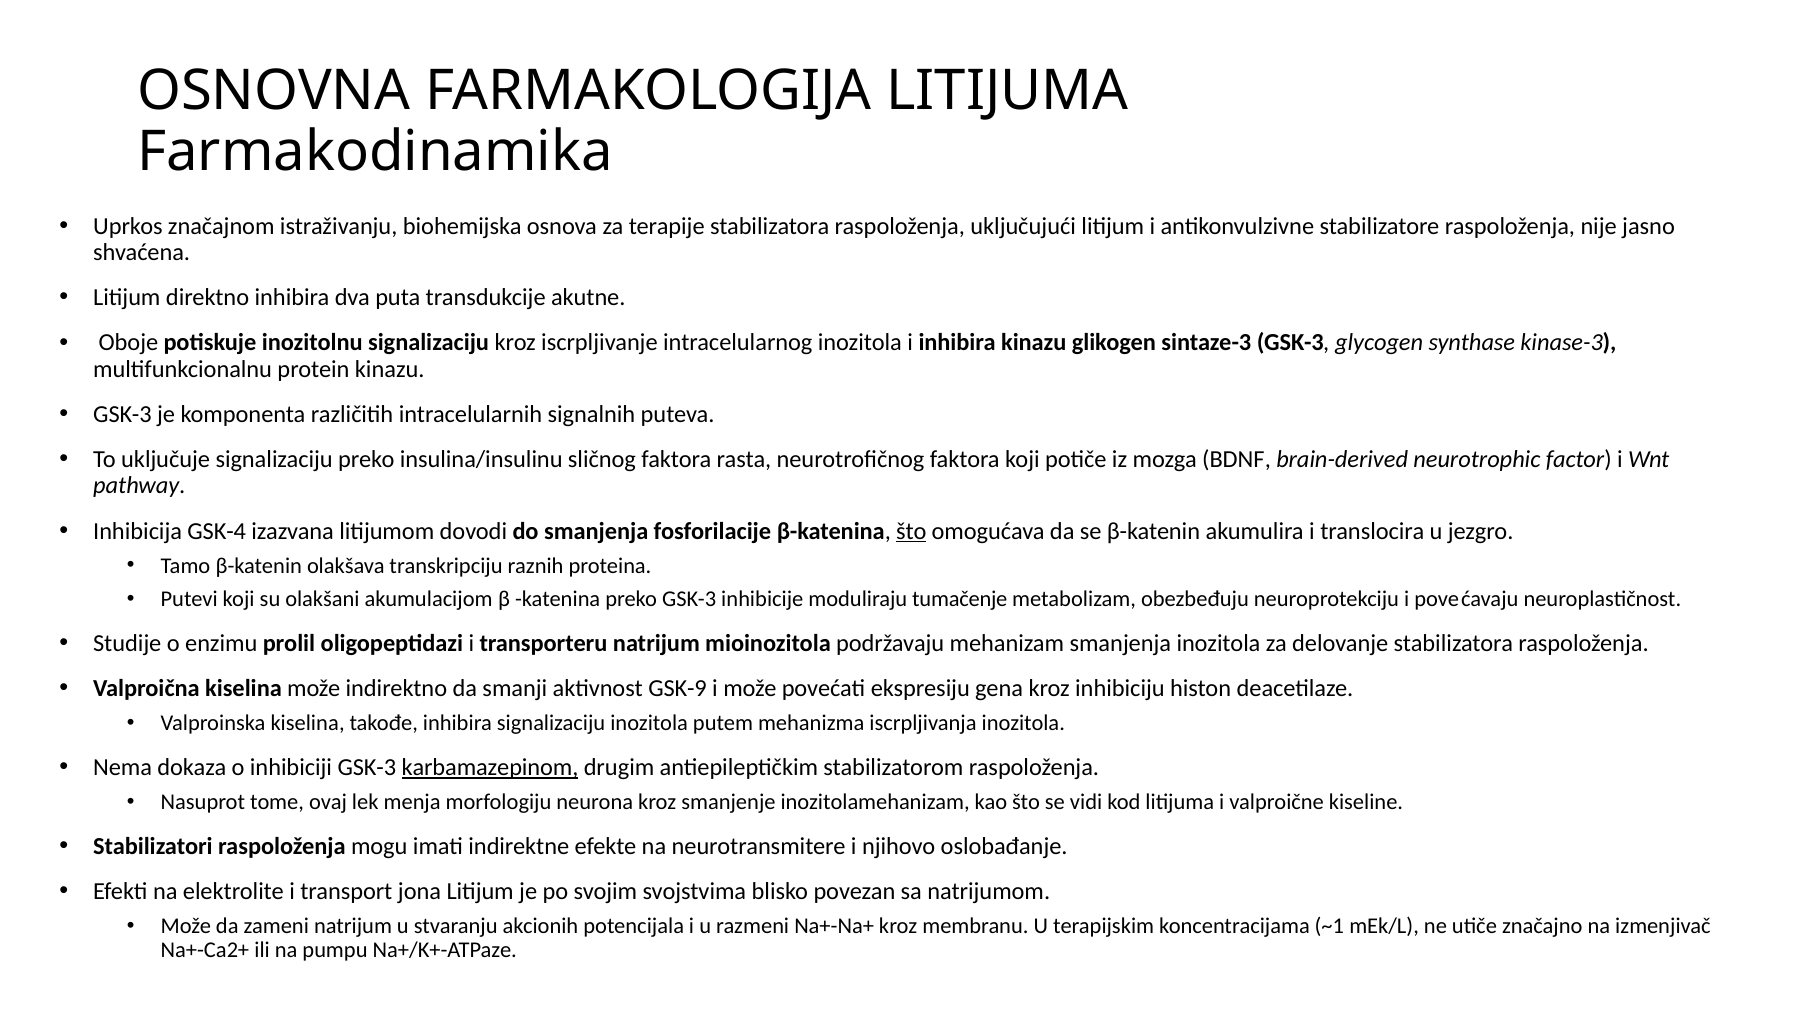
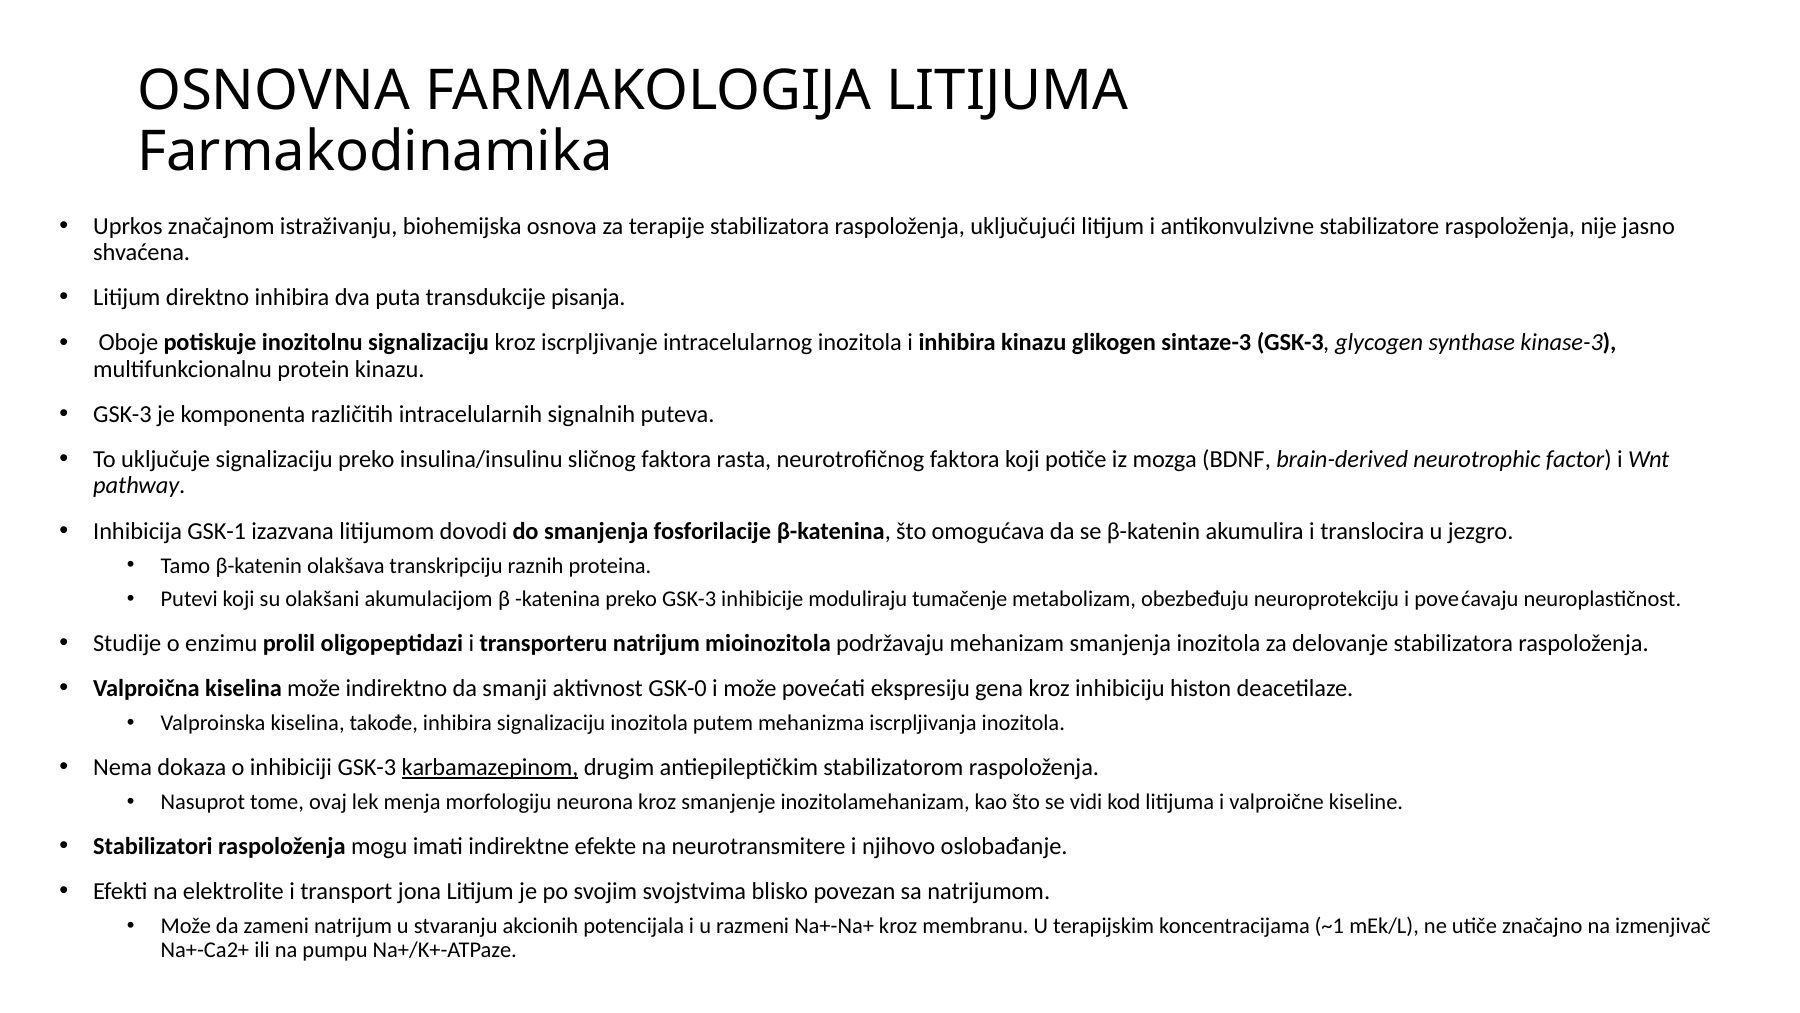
akutne: akutne -> pisanja
GSK-4: GSK-4 -> GSK-1
što at (911, 531) underline: present -> none
GSK-9: GSK-9 -> GSK-0
